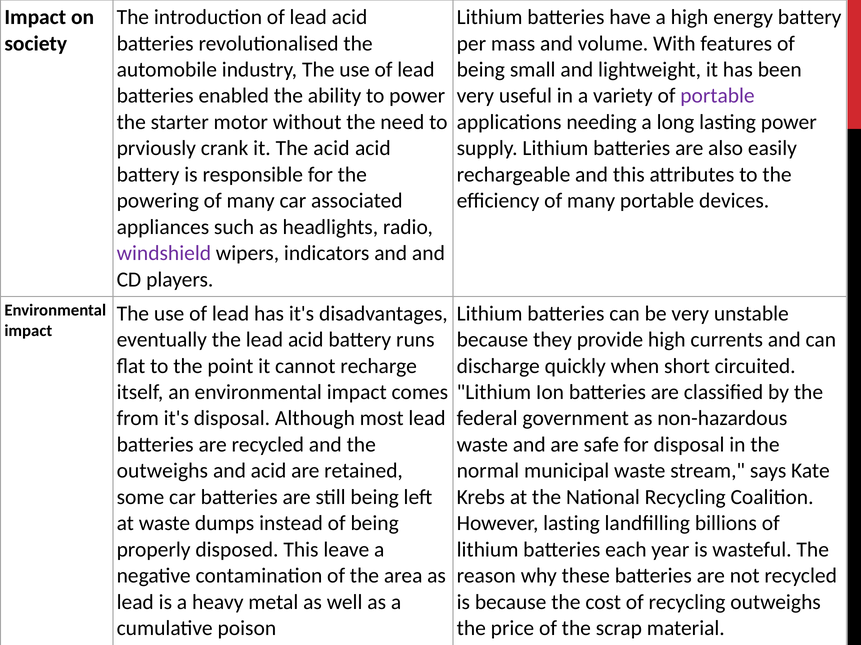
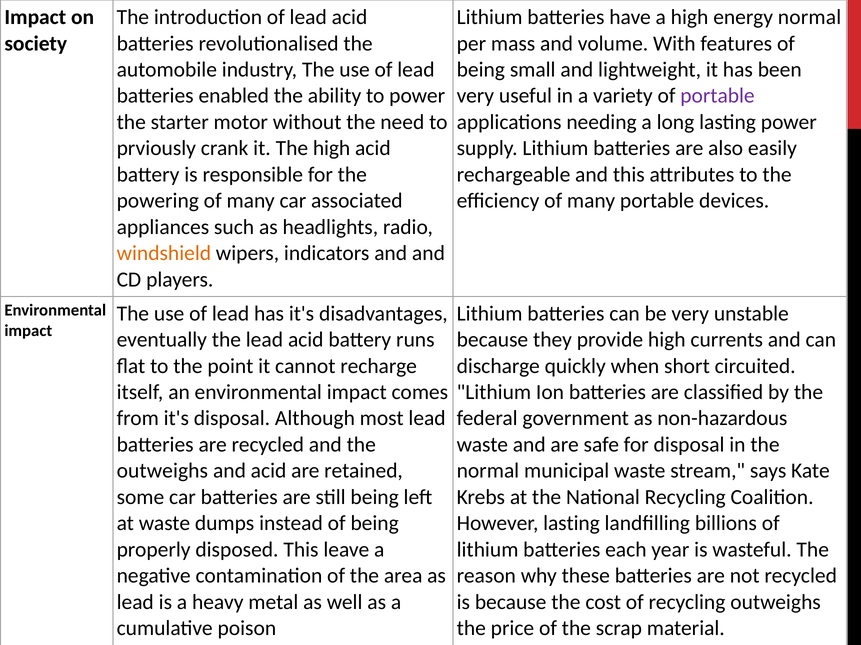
energy battery: battery -> normal
The acid: acid -> high
windshield colour: purple -> orange
